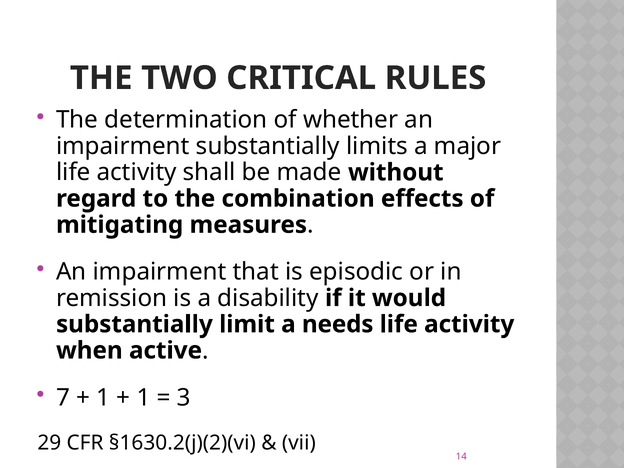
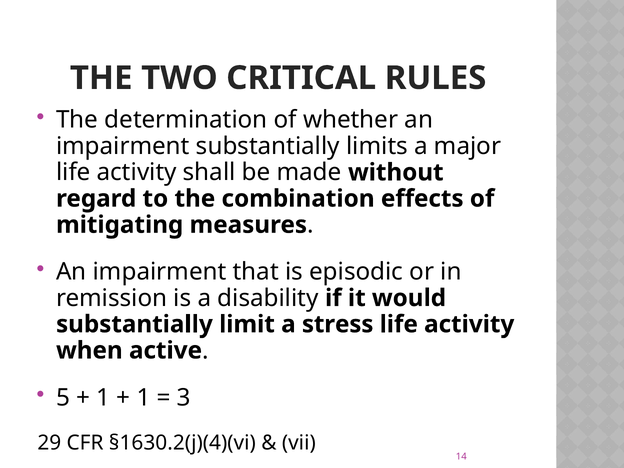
needs: needs -> stress
7: 7 -> 5
§1630.2(j)(2)(vi: §1630.2(j)(2)(vi -> §1630.2(j)(4)(vi
